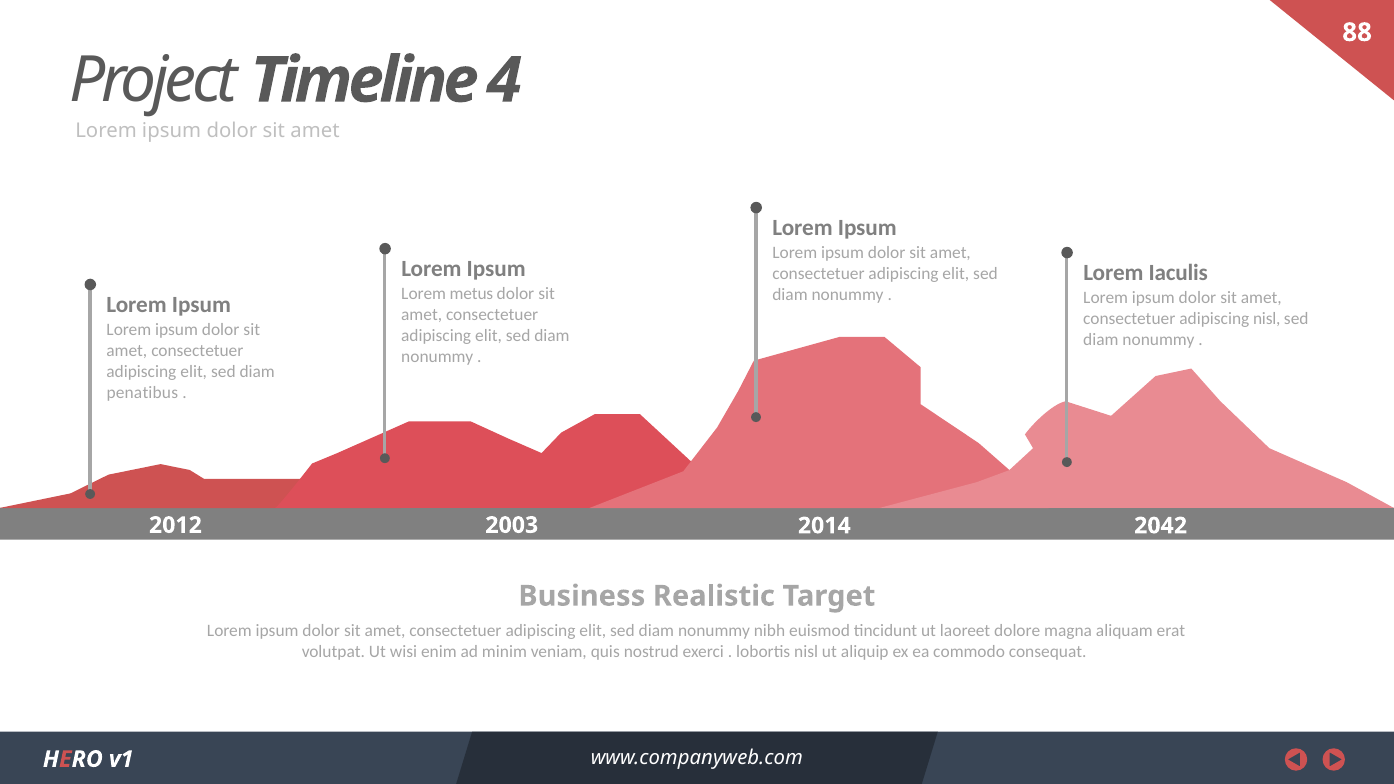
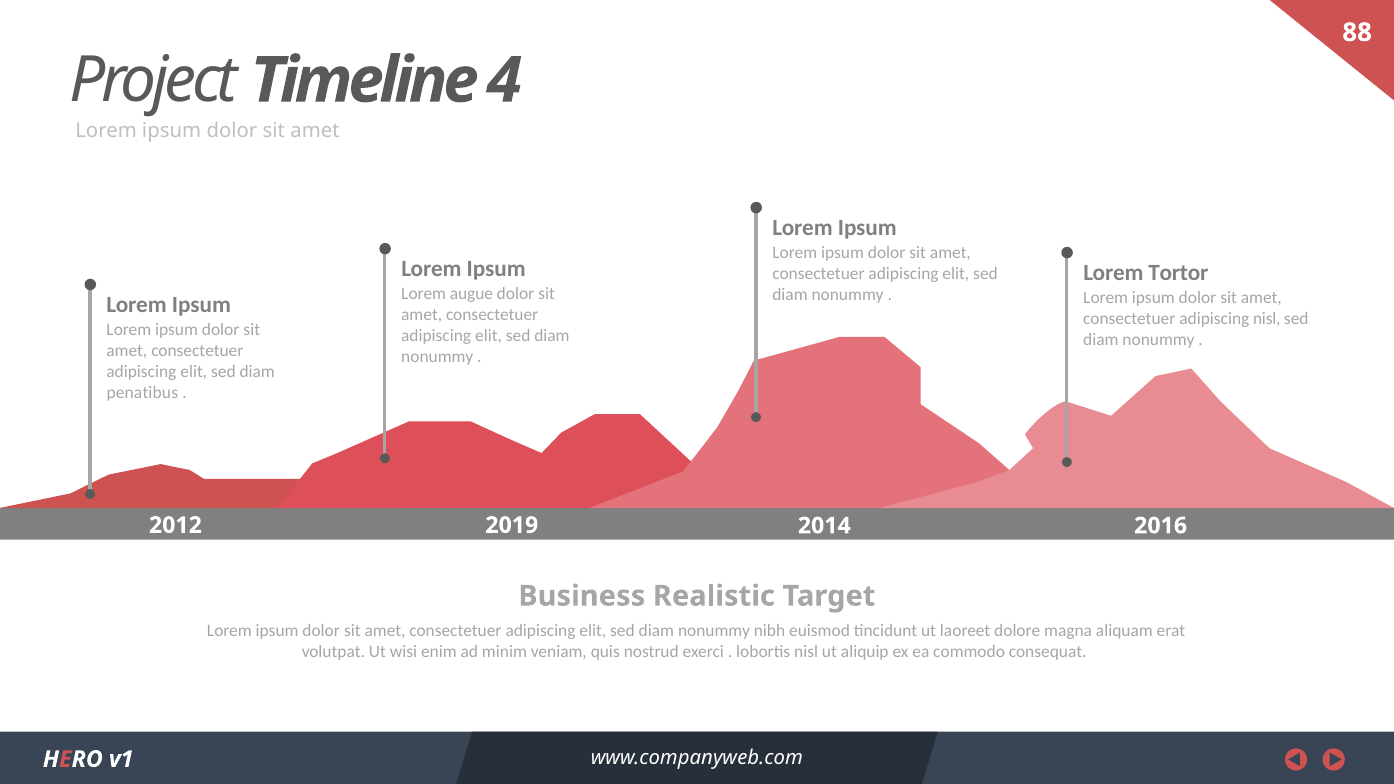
Iaculis: Iaculis -> Tortor
metus: metus -> augue
2003: 2003 -> 2019
2042: 2042 -> 2016
